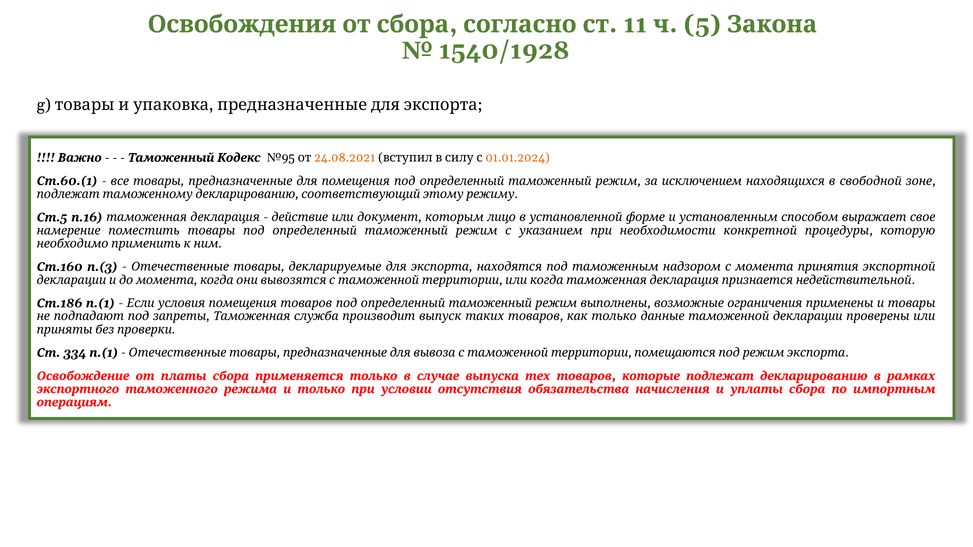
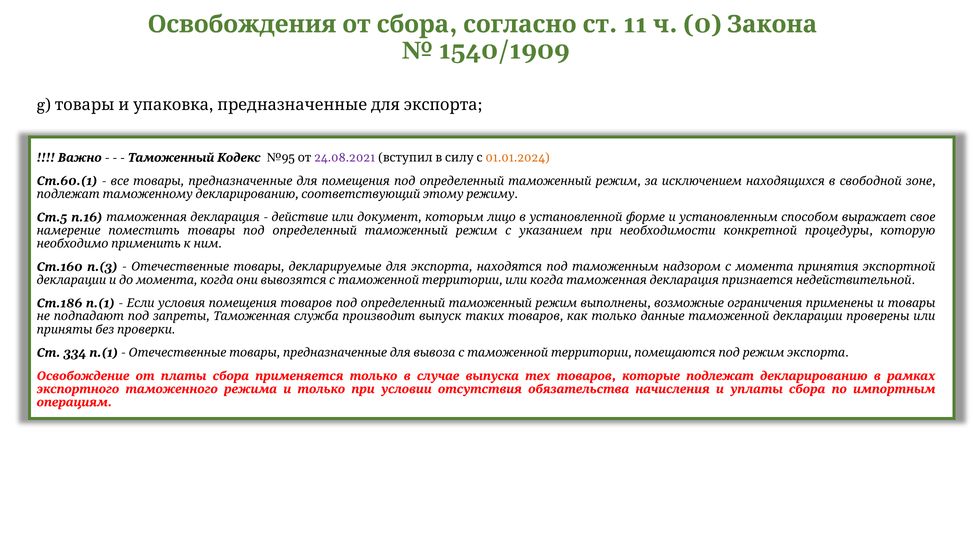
5: 5 -> 0
1540/1928: 1540/1928 -> 1540/1909
24.08.2021 colour: orange -> purple
